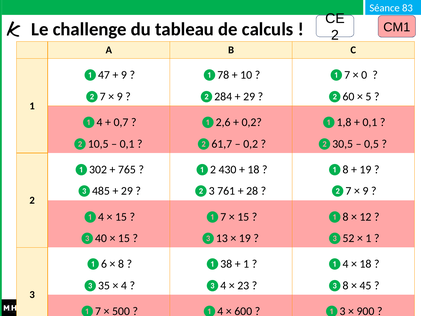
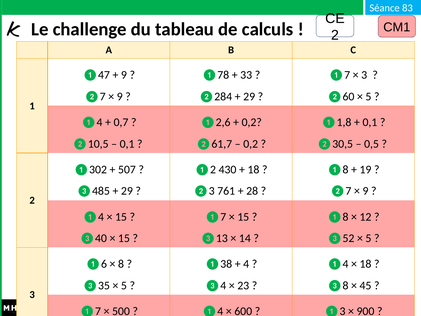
10: 10 -> 33
0 at (364, 75): 0 -> 3
765: 765 -> 507
19 at (245, 238): 19 -> 14
1 at (368, 238): 1 -> 5
1 at (246, 264): 1 -> 4
4 at (124, 285): 4 -> 5
